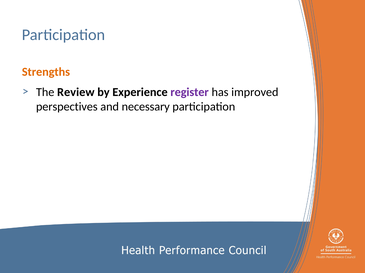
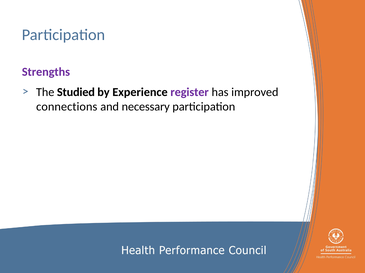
Strengths colour: orange -> purple
Review: Review -> Studied
perspectives: perspectives -> connections
